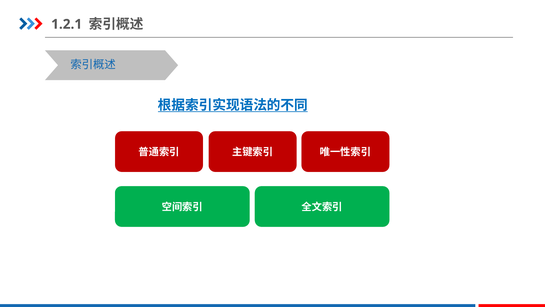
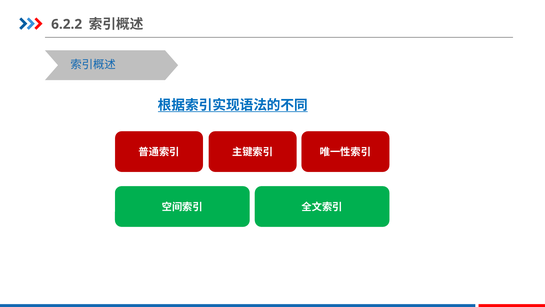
1.2.1: 1.2.1 -> 6.2.2
